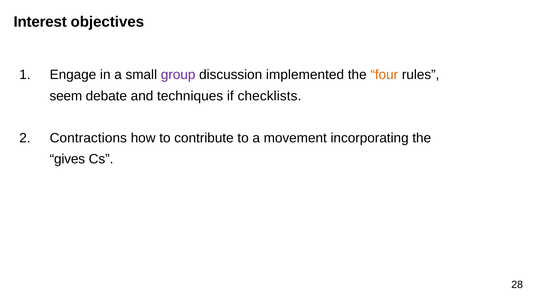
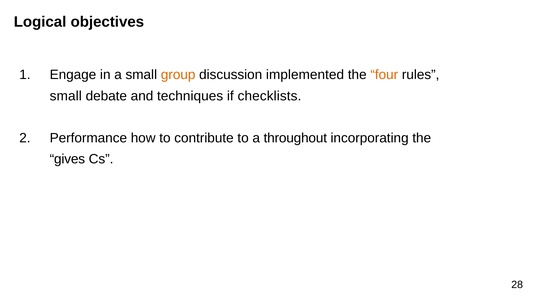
Interest: Interest -> Logical
group colour: purple -> orange
seem at (66, 96): seem -> small
Contractions: Contractions -> Performance
movement: movement -> throughout
